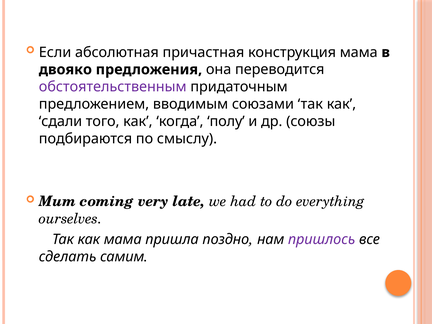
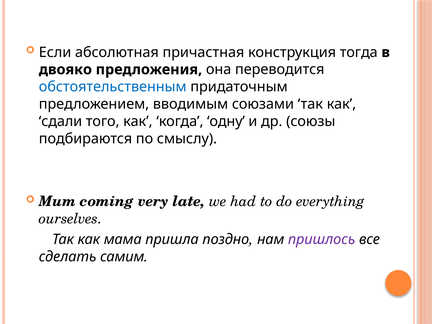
конструкция мама: мама -> тогда
обстоятельственным colour: purple -> blue
полу: полу -> одну
